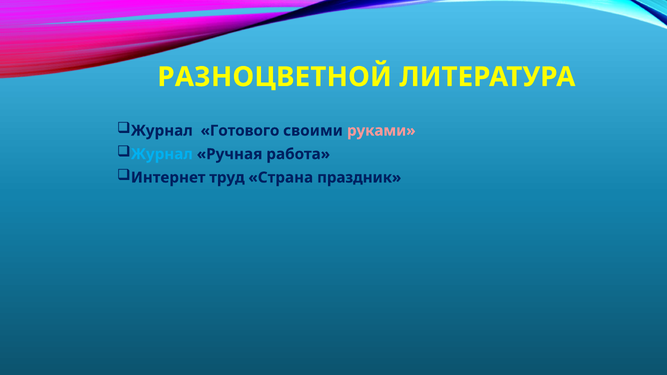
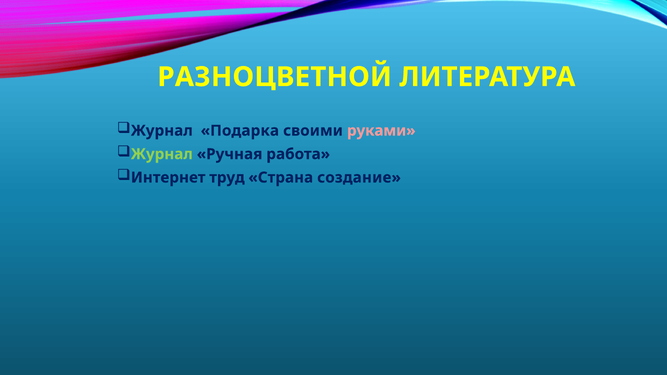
Готового: Готового -> Подарка
Журнал at (162, 154) colour: light blue -> light green
праздник: праздник -> создание
